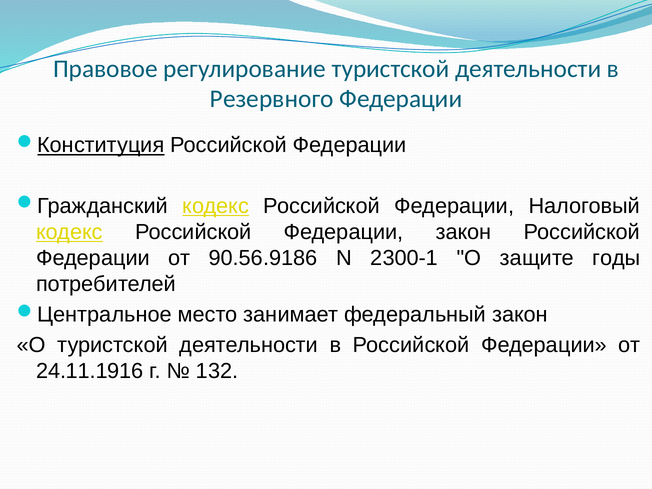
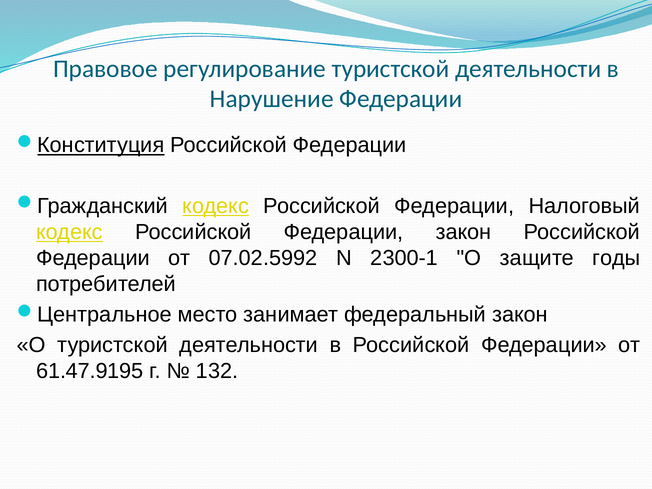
Резервного: Резервного -> Нарушение
90.56.9186: 90.56.9186 -> 07.02.5992
24.11.1916: 24.11.1916 -> 61.47.9195
